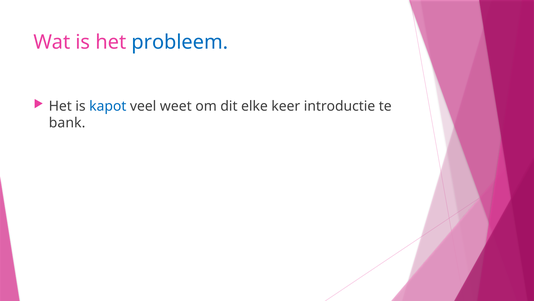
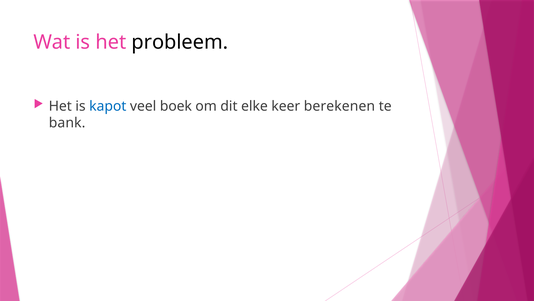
probleem colour: blue -> black
weet: weet -> boek
introductie: introductie -> berekenen
